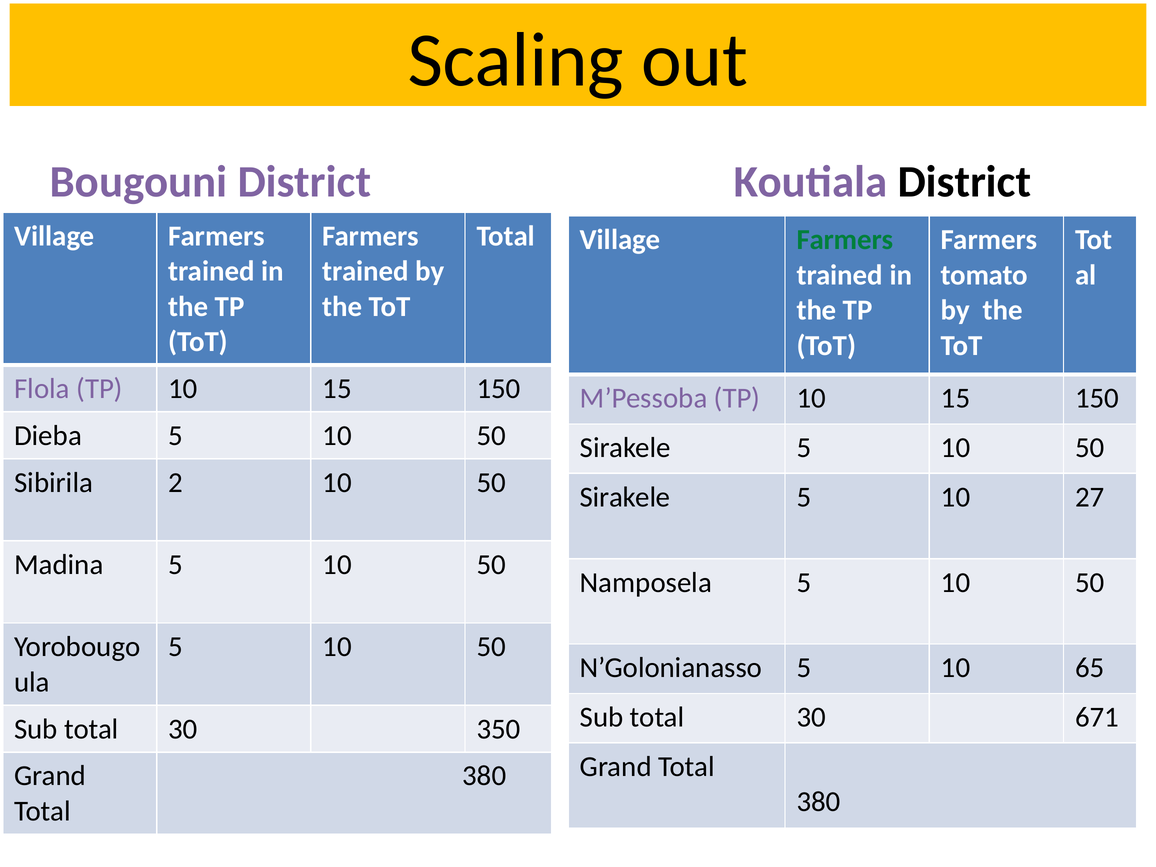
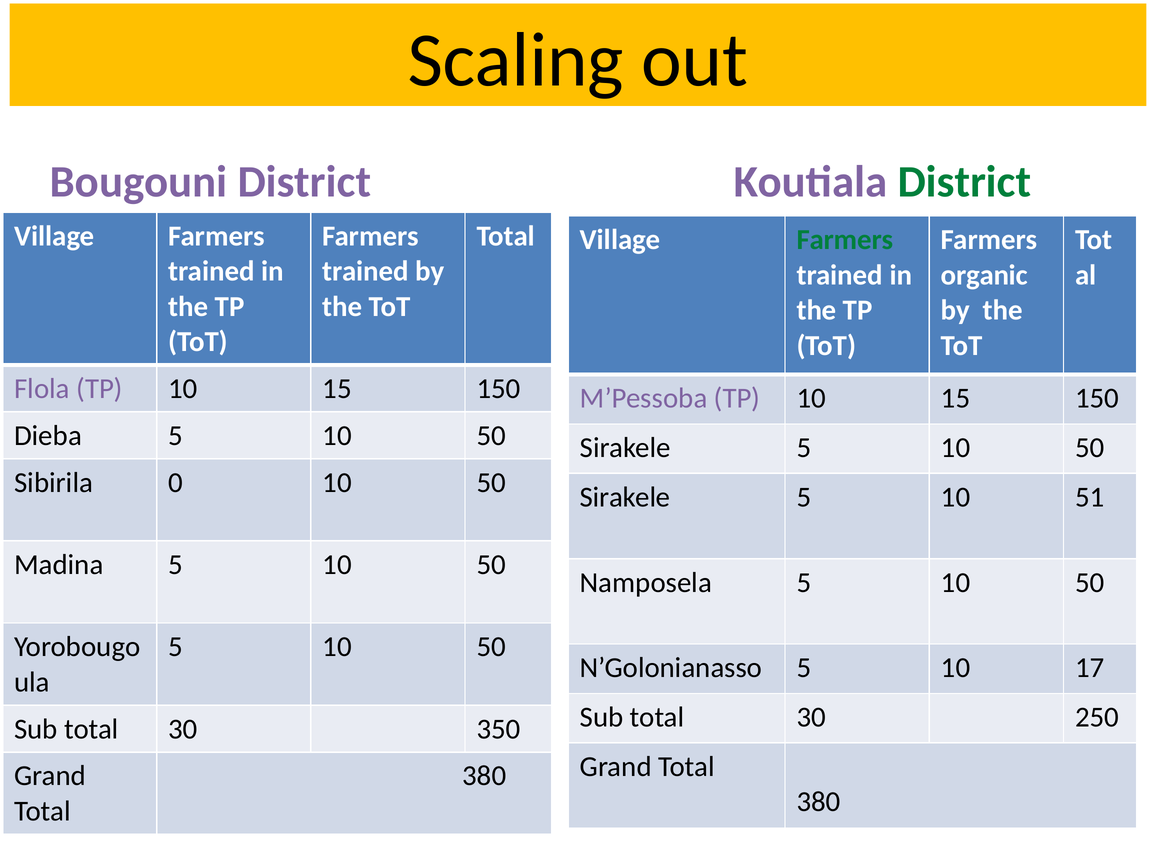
District at (964, 182) colour: black -> green
tomato: tomato -> organic
2: 2 -> 0
27: 27 -> 51
65: 65 -> 17
671: 671 -> 250
